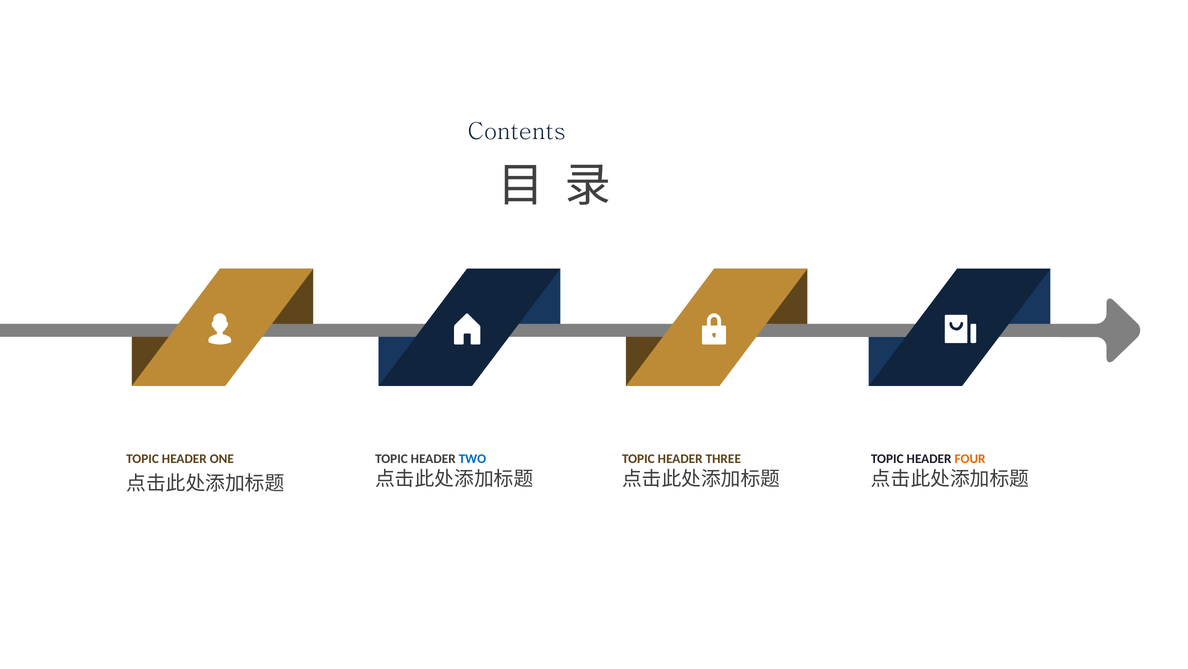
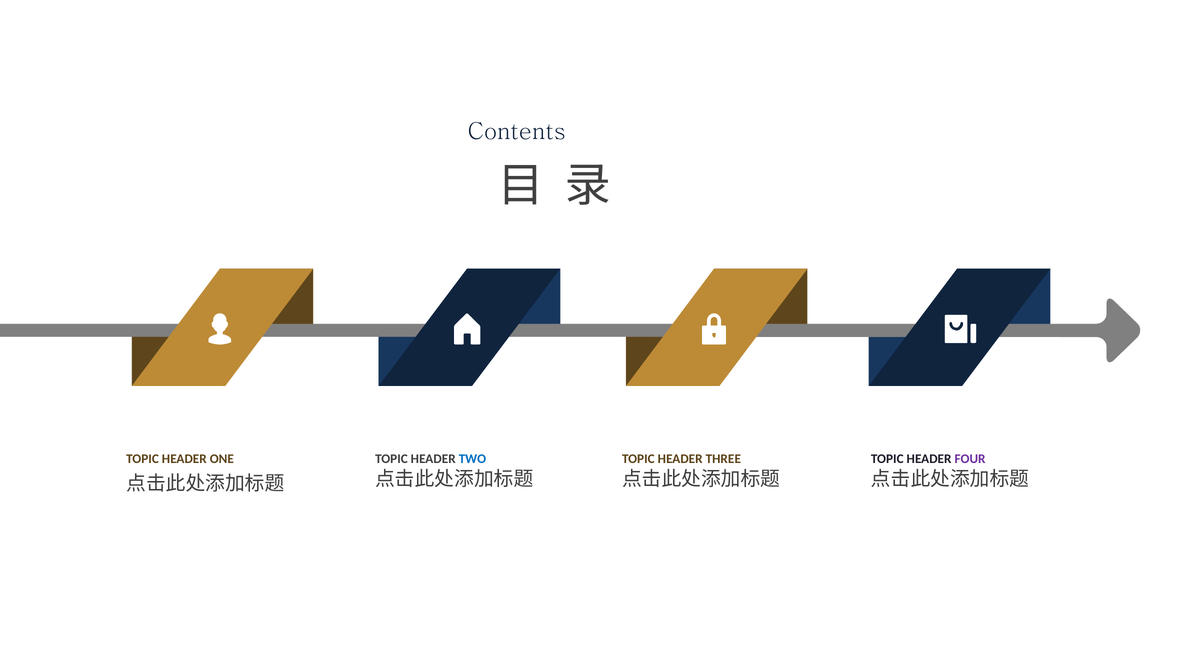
FOUR colour: orange -> purple
